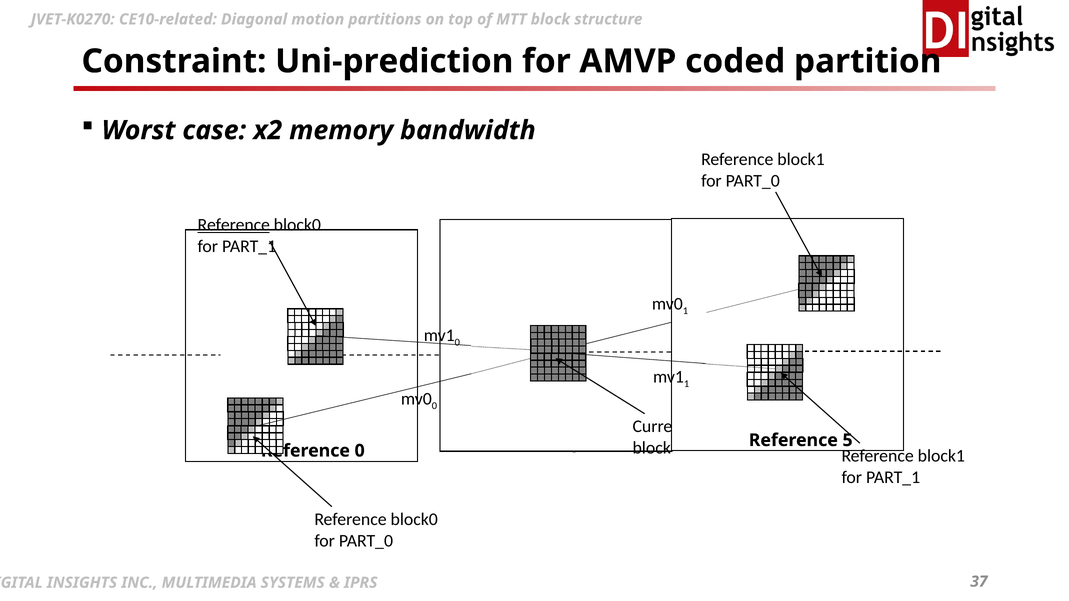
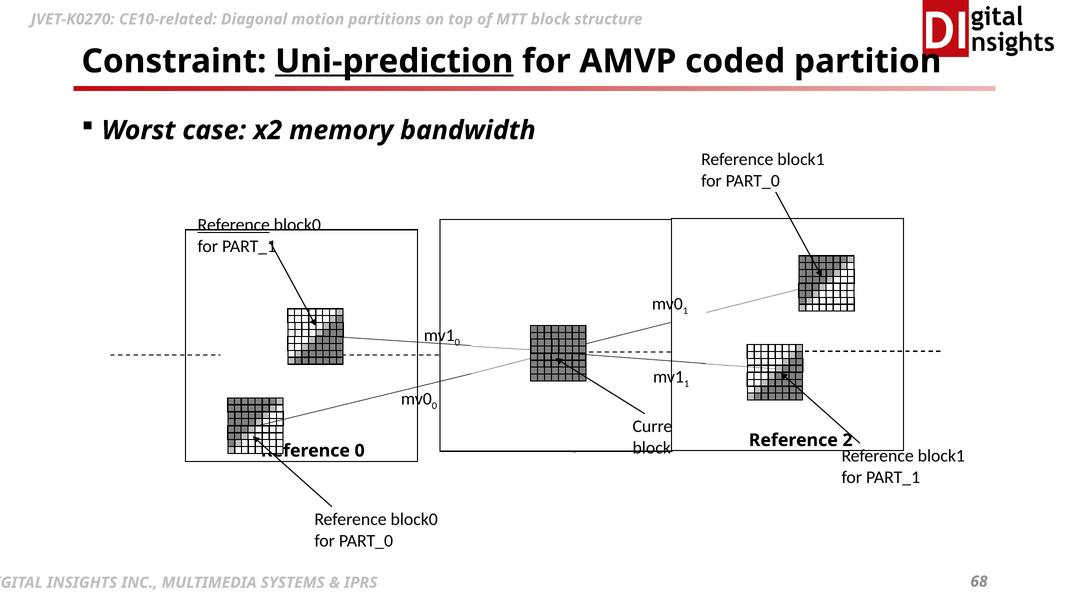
Uni-prediction underline: none -> present
5: 5 -> 2
37: 37 -> 68
